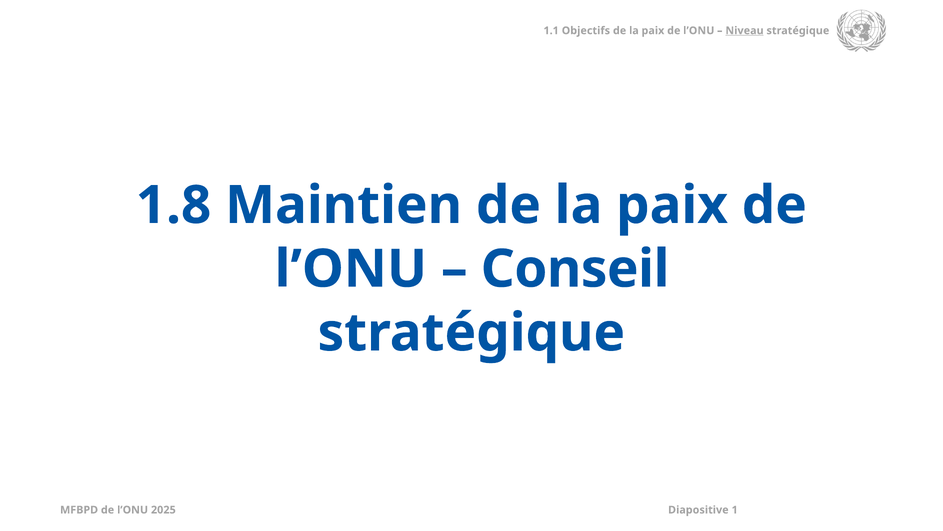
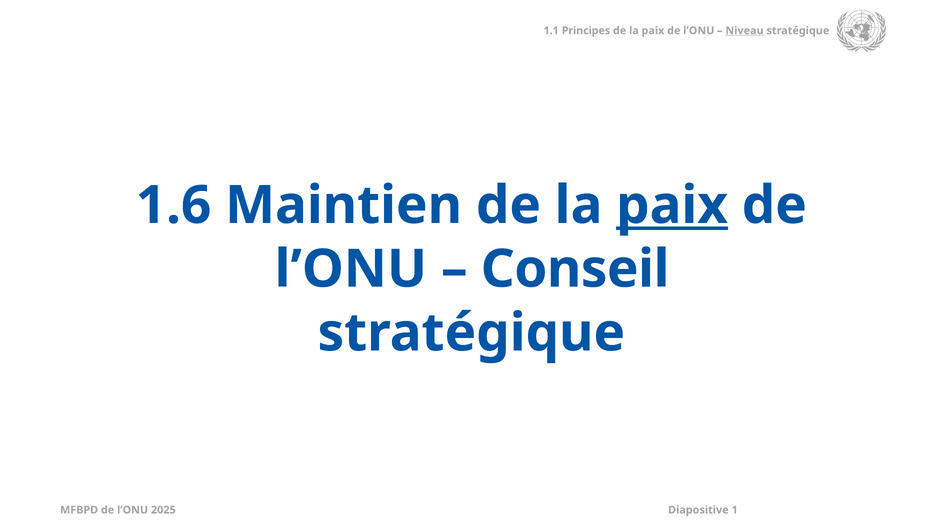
Objectifs: Objectifs -> Principes
1.8: 1.8 -> 1.6
paix at (672, 205) underline: none -> present
